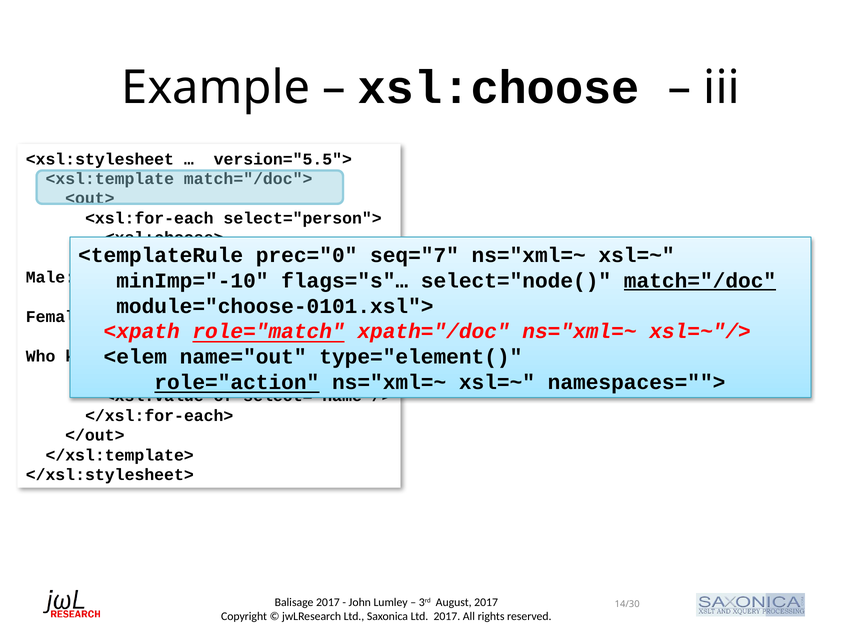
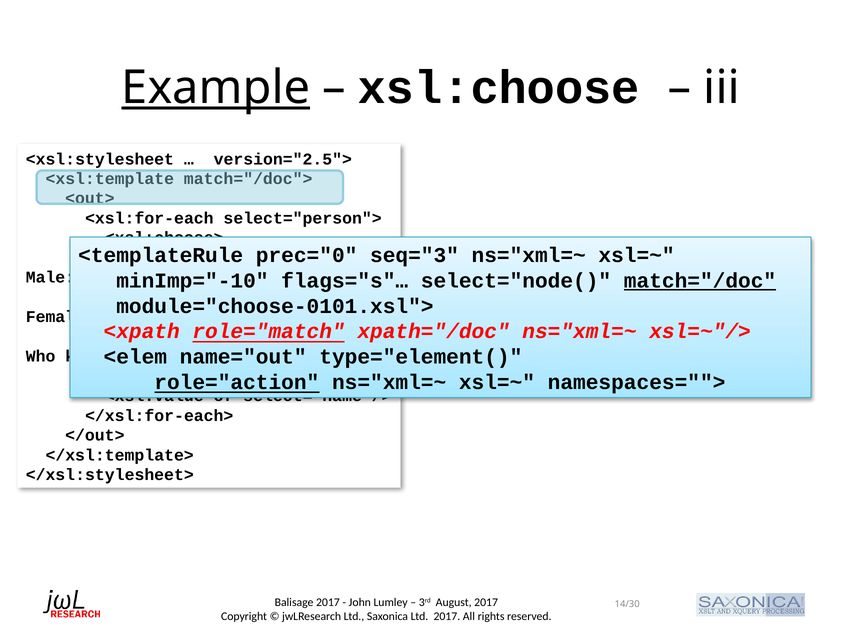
Example underline: none -> present
version="5.5">: version="5.5"> -> version="2.5">
seq="7: seq="7 -> seq="3
